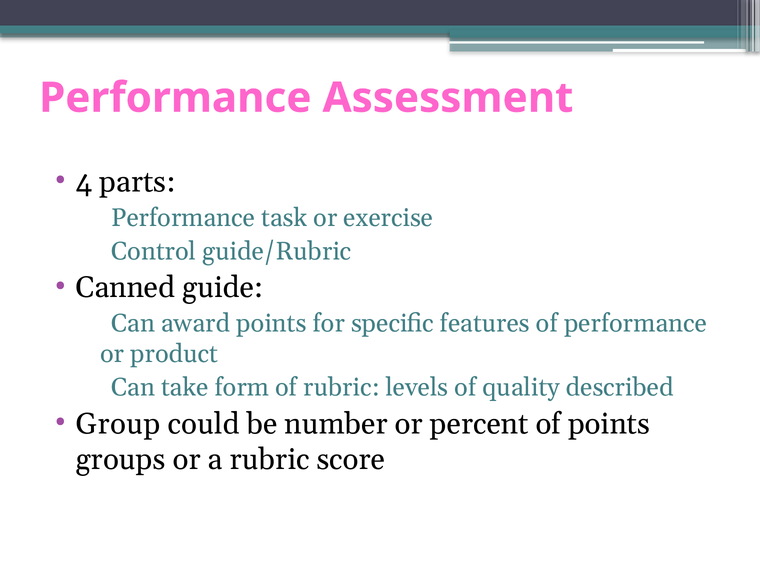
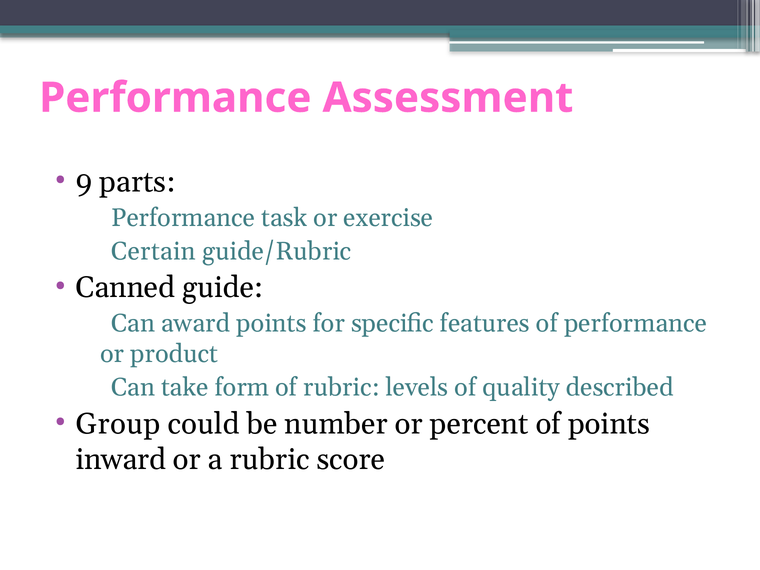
4: 4 -> 9
Control: Control -> Certain
groups: groups -> inward
